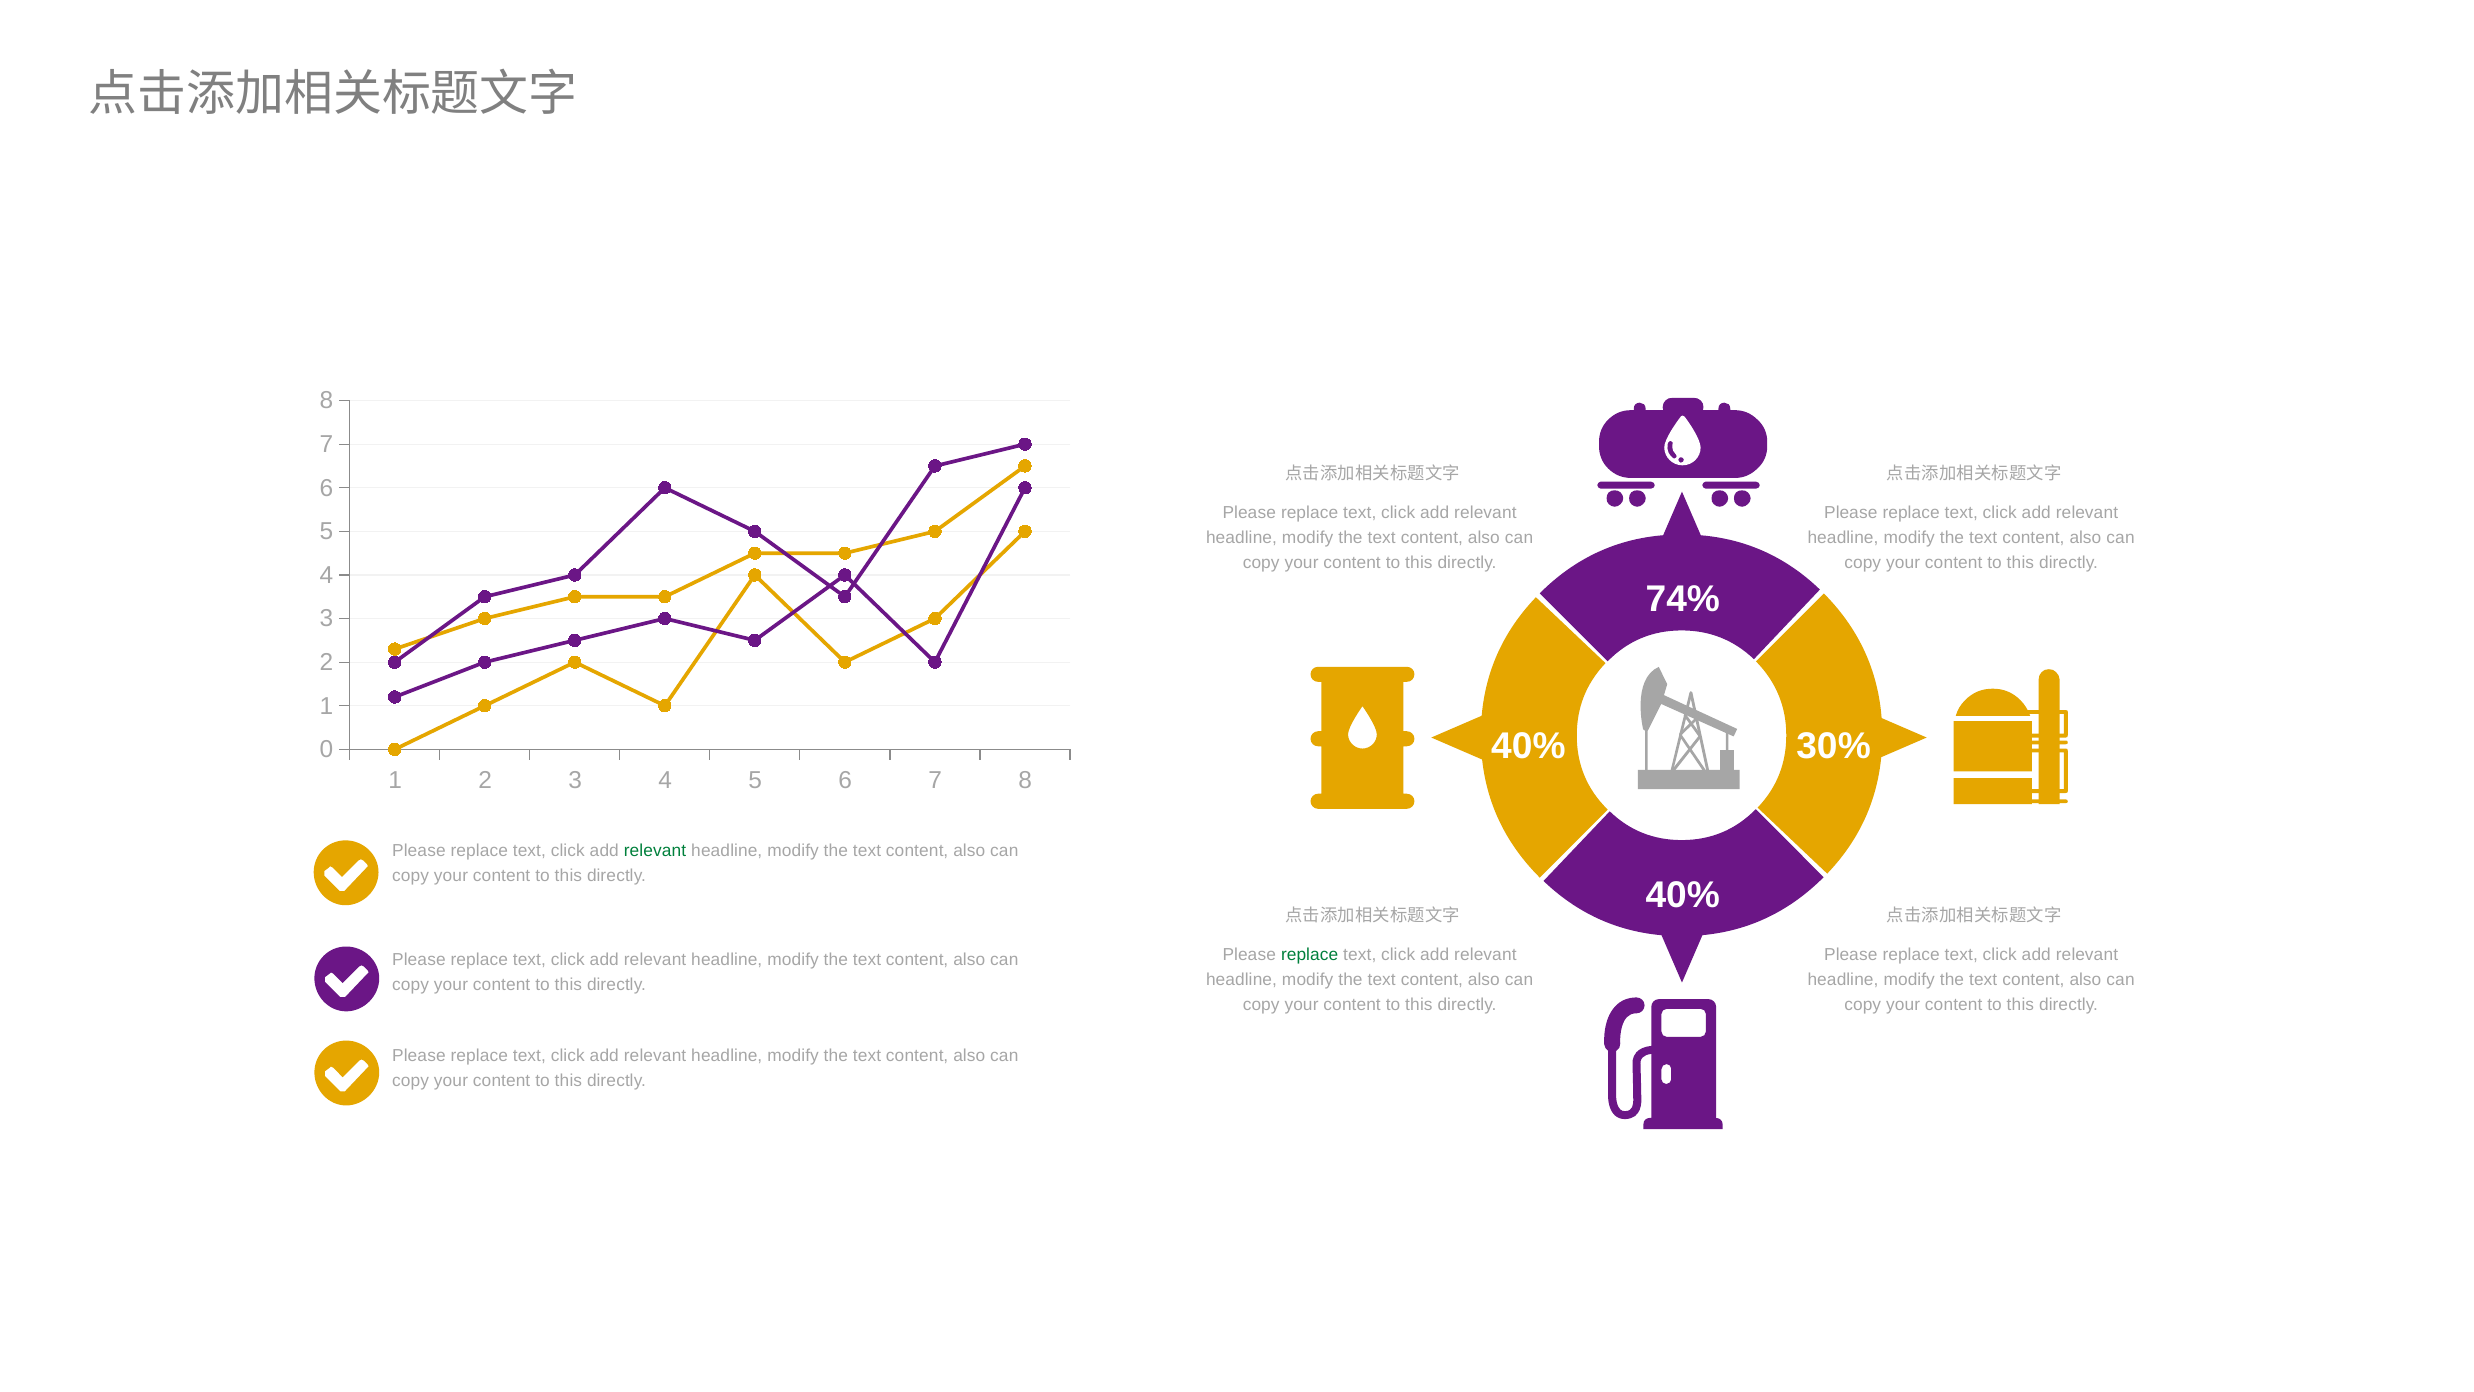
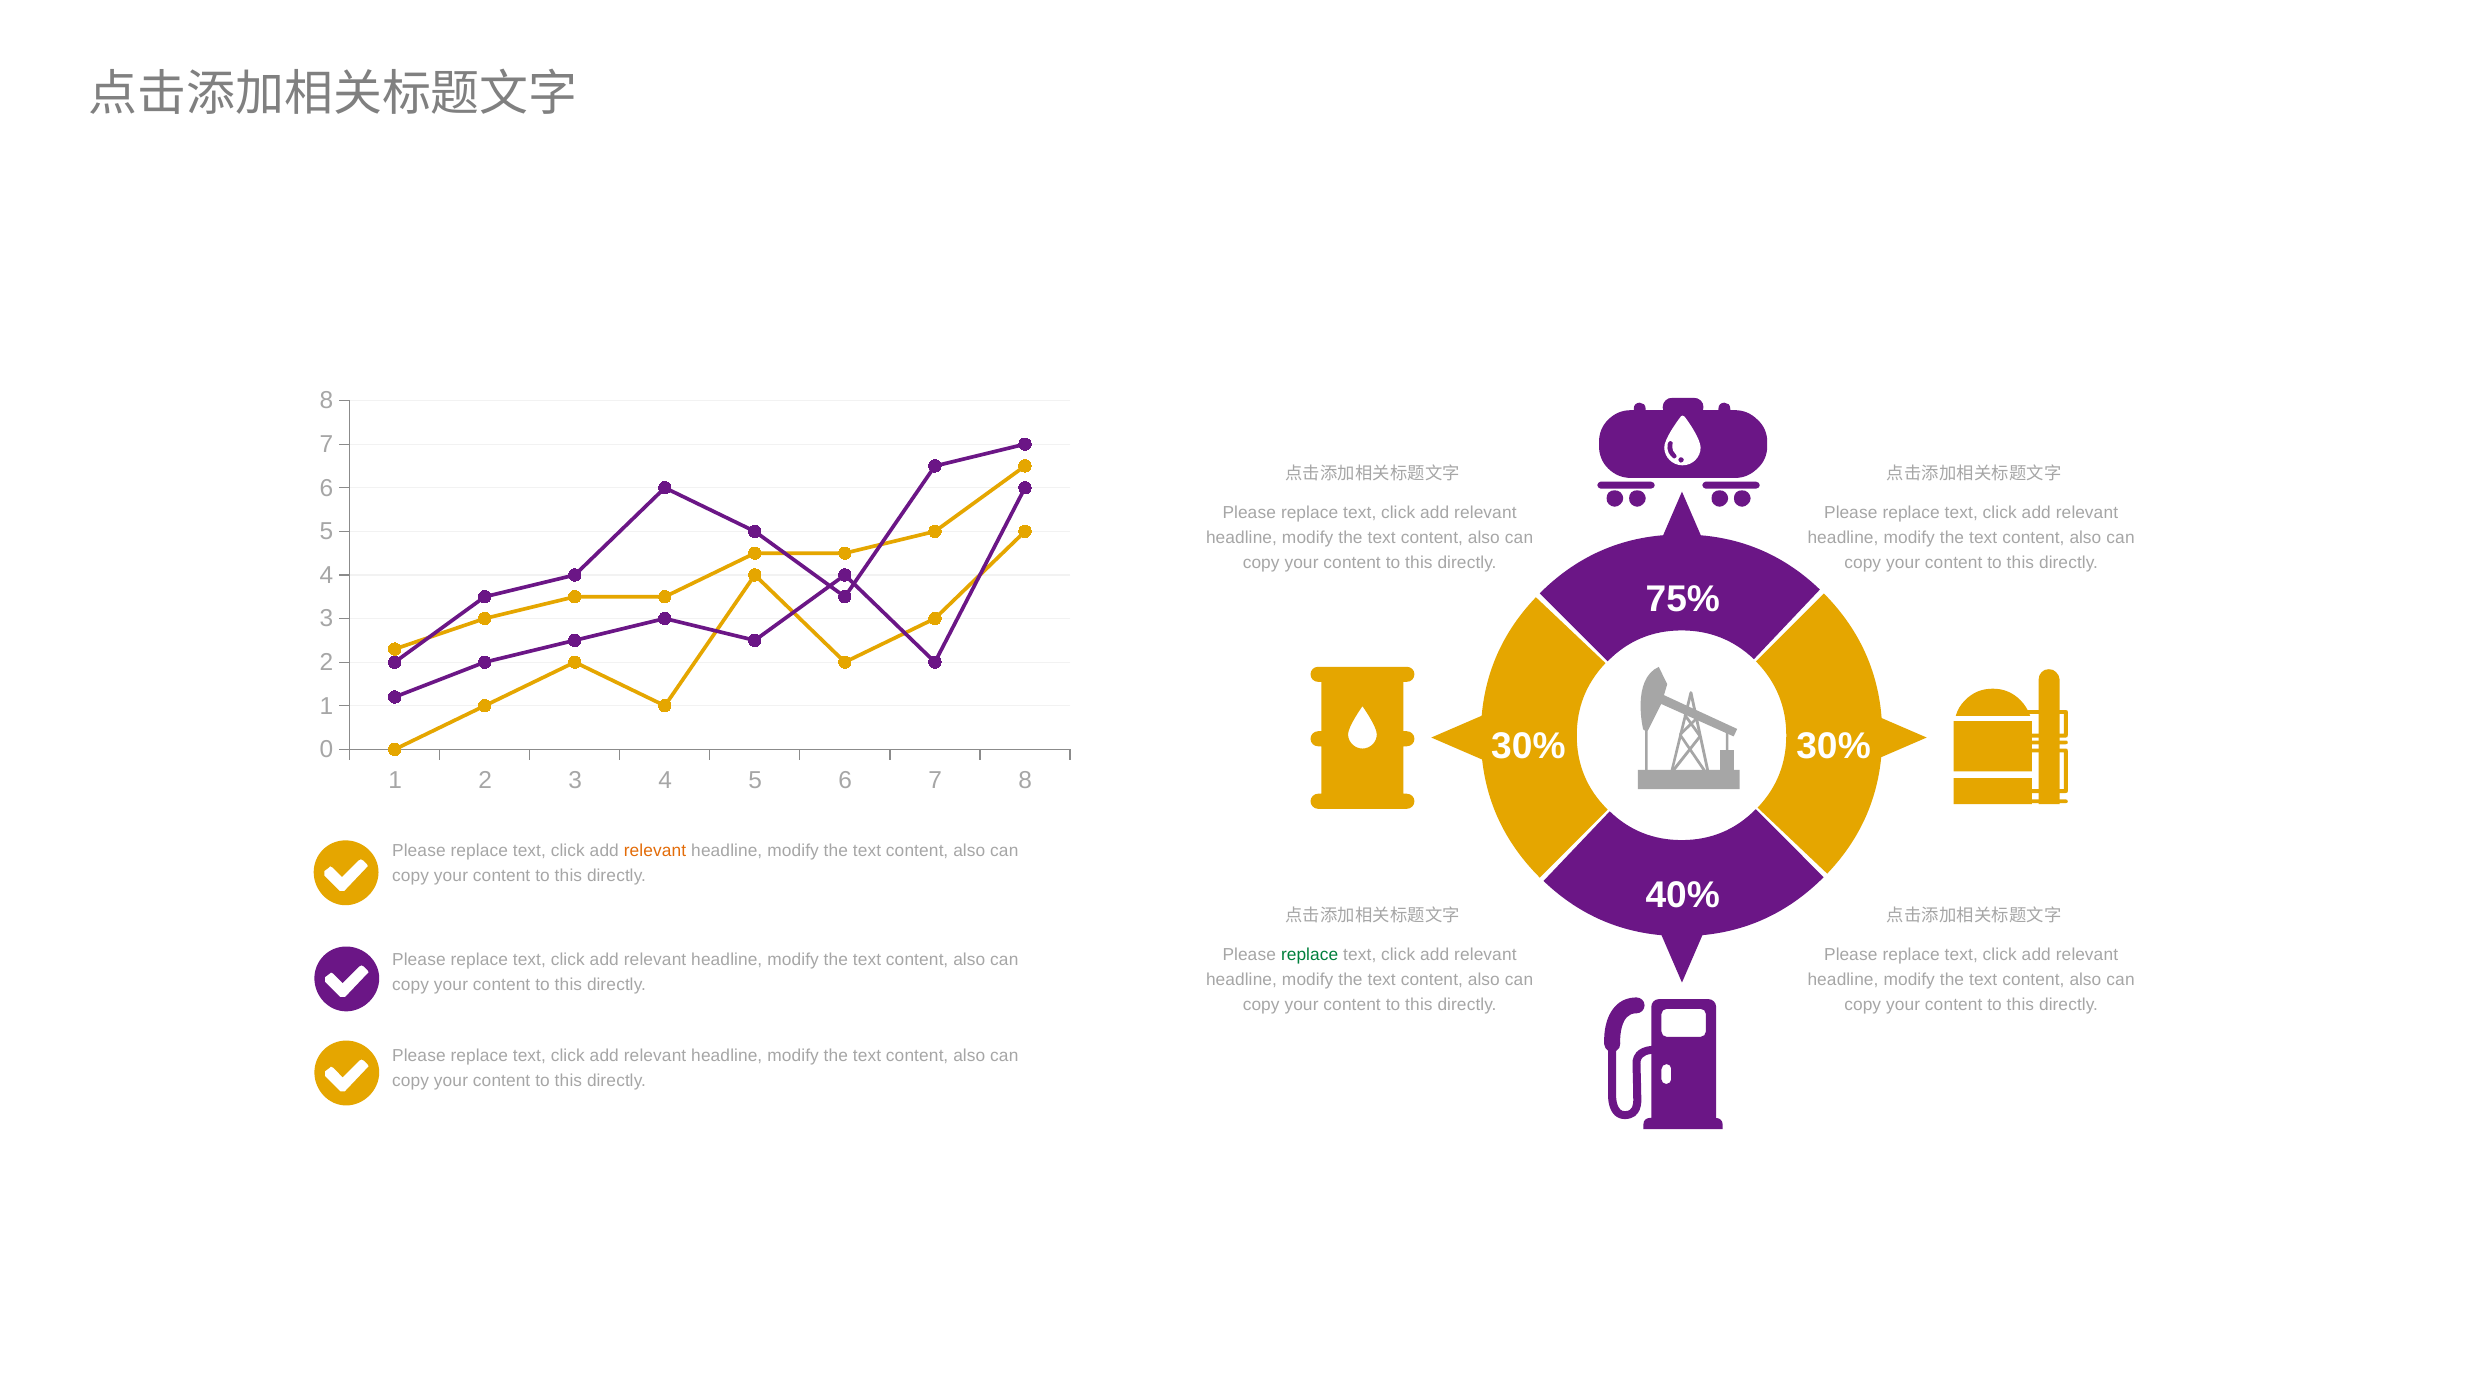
74%: 74% -> 75%
40% at (1528, 746): 40% -> 30%
relevant at (655, 851) colour: green -> orange
